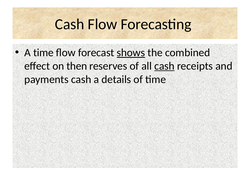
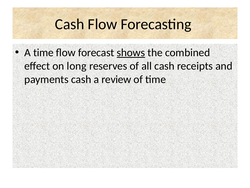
then: then -> long
cash at (164, 66) underline: present -> none
details: details -> review
